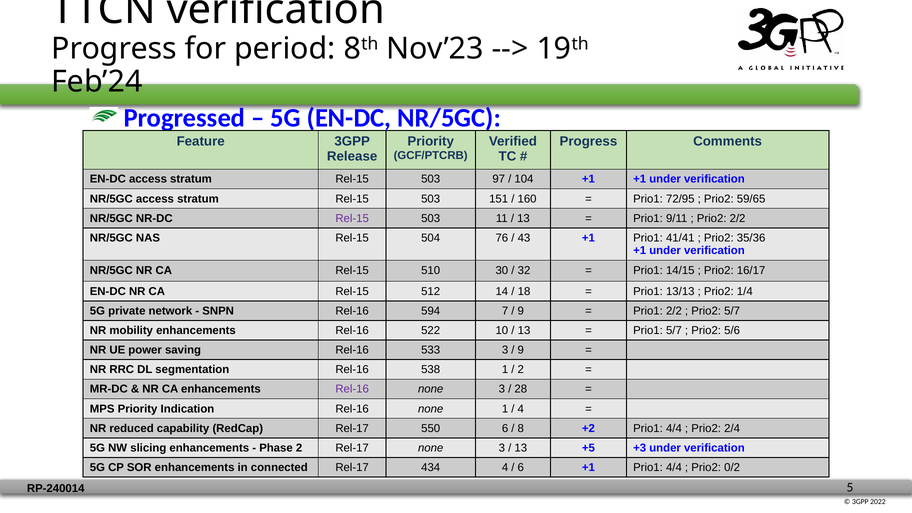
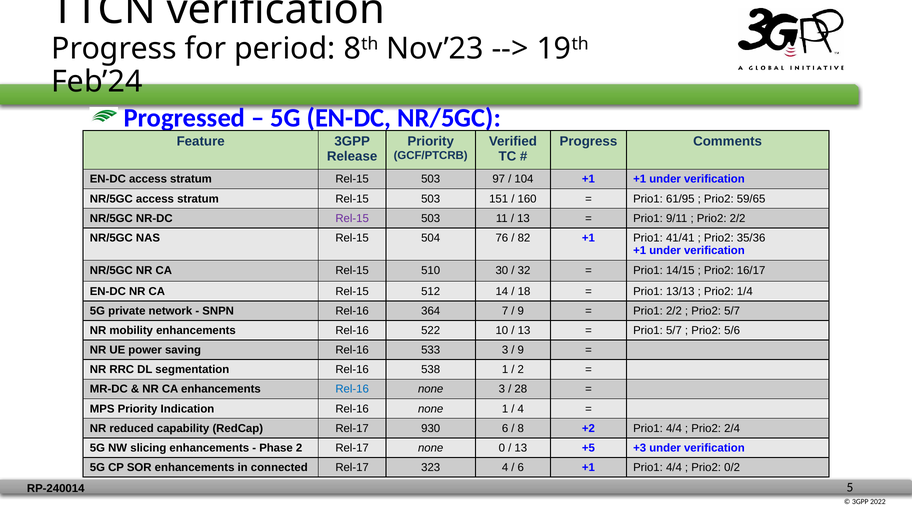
72/95: 72/95 -> 61/95
43: 43 -> 82
594: 594 -> 364
Rel-16 at (352, 389) colour: purple -> blue
550: 550 -> 930
Rel-17 none 3: 3 -> 0
434: 434 -> 323
